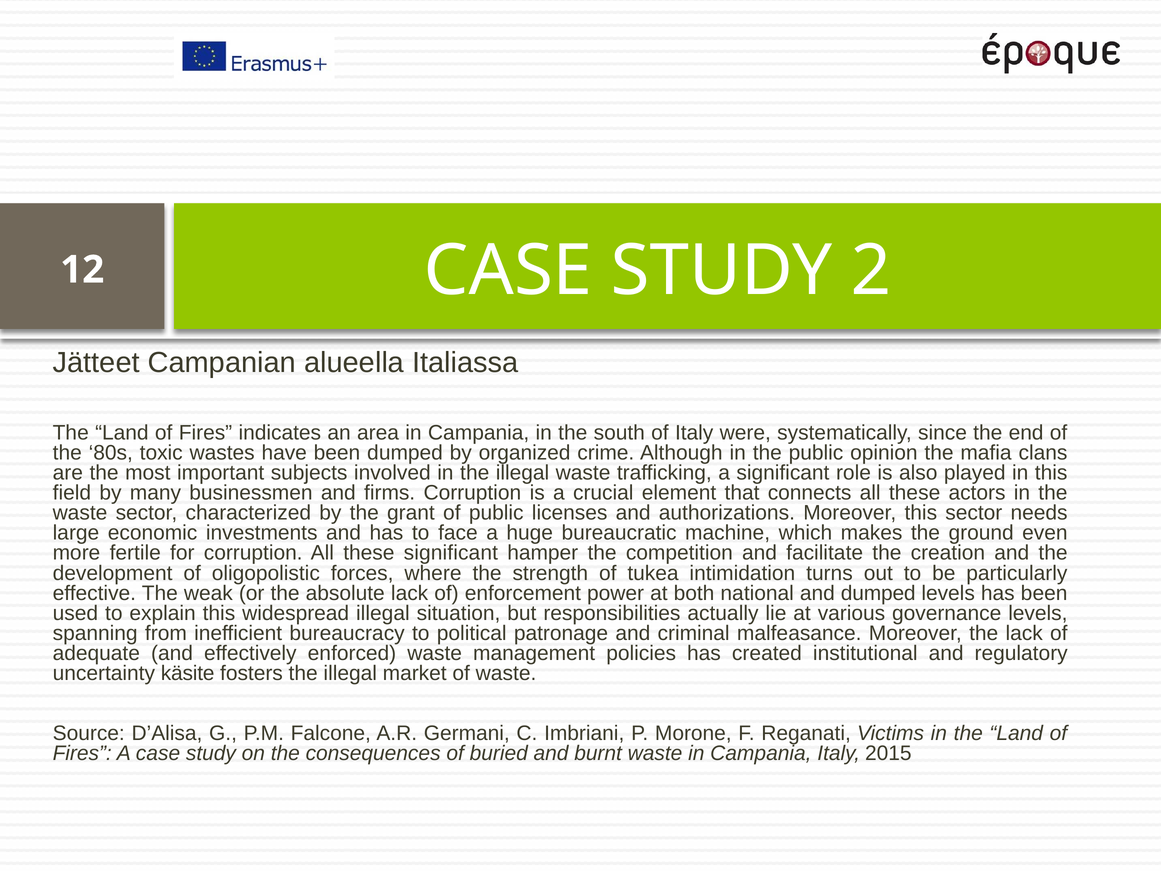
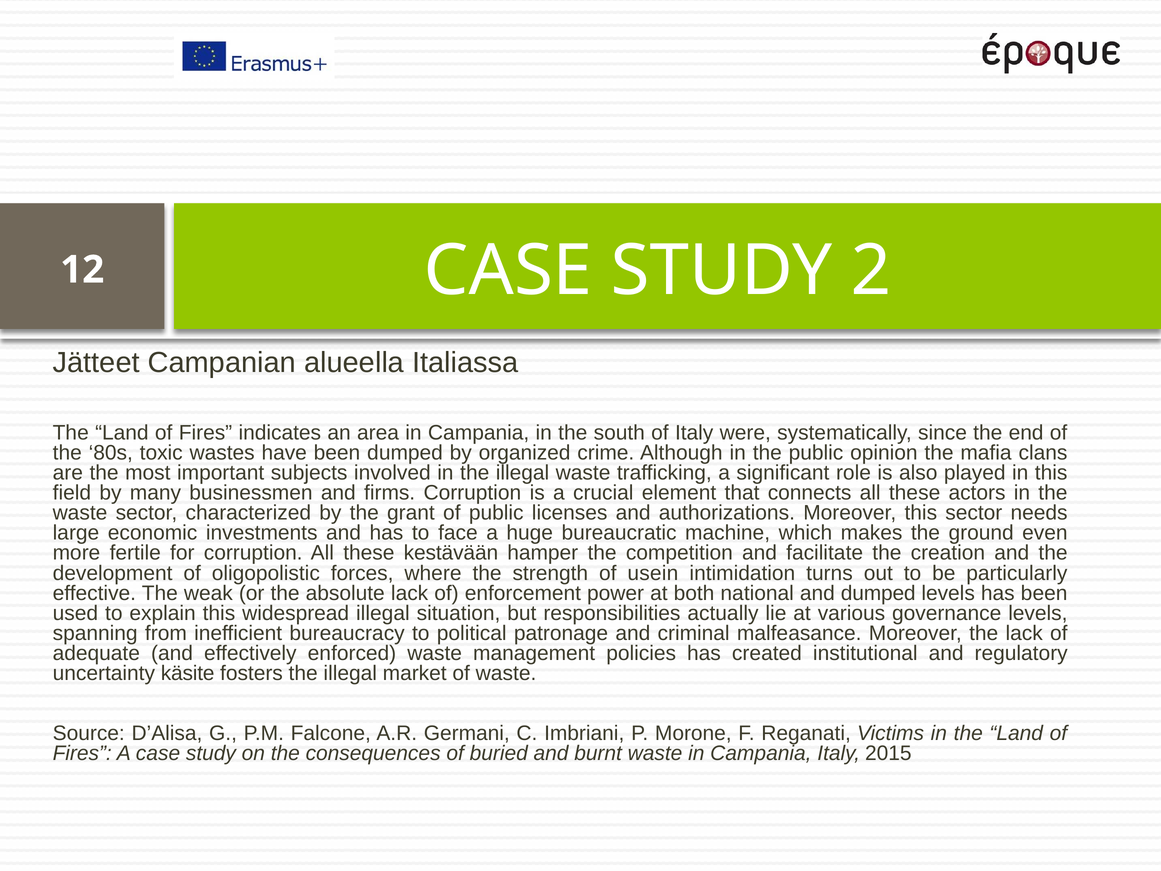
these significant: significant -> kestävään
tukea: tukea -> usein
